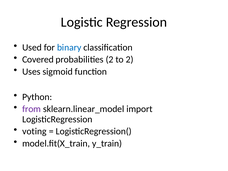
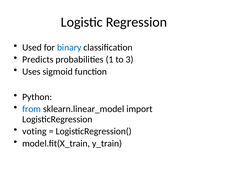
Covered: Covered -> Predicts
probabilities 2: 2 -> 1
to 2: 2 -> 3
from colour: purple -> blue
